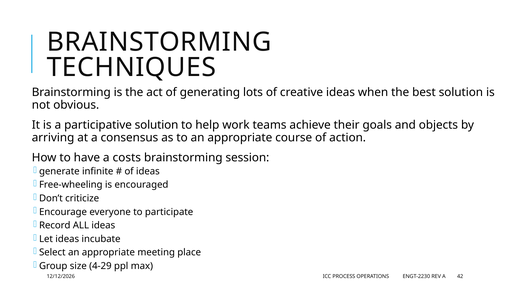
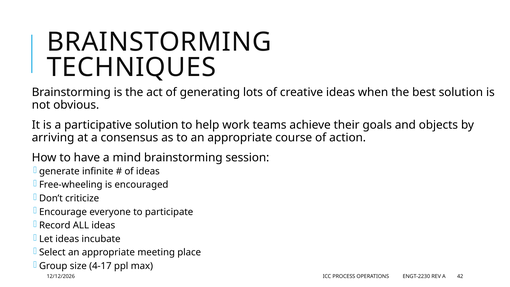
costs: costs -> mind
4-29: 4-29 -> 4-17
